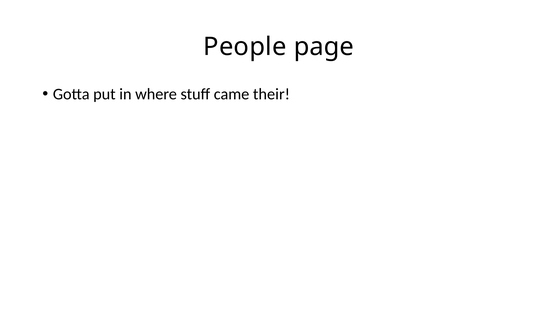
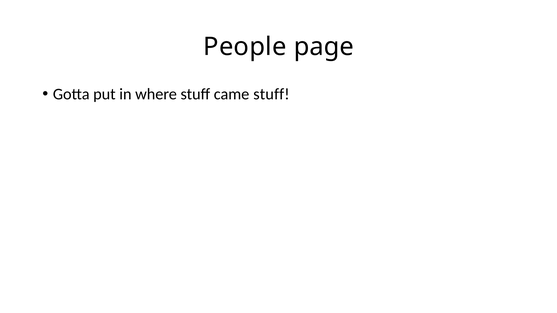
came their: their -> stuff
